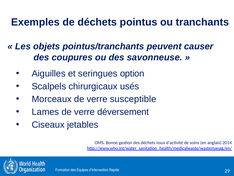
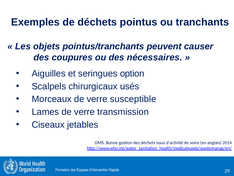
savonneuse: savonneuse -> nécessaires
déversement: déversement -> transmission
